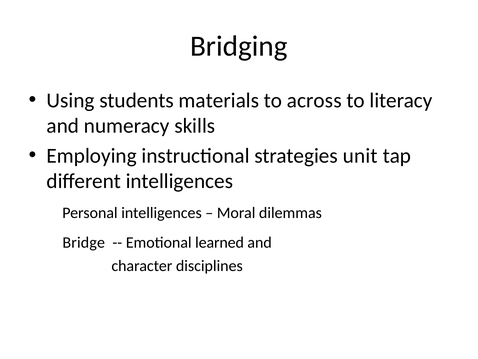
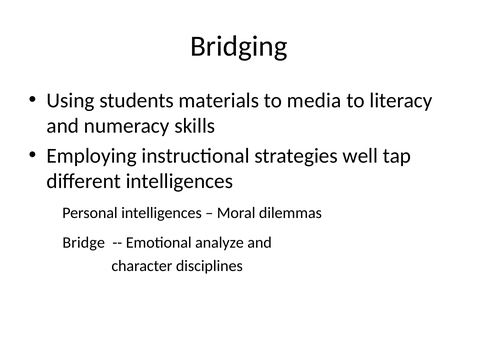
across: across -> media
unit: unit -> well
learned: learned -> analyze
